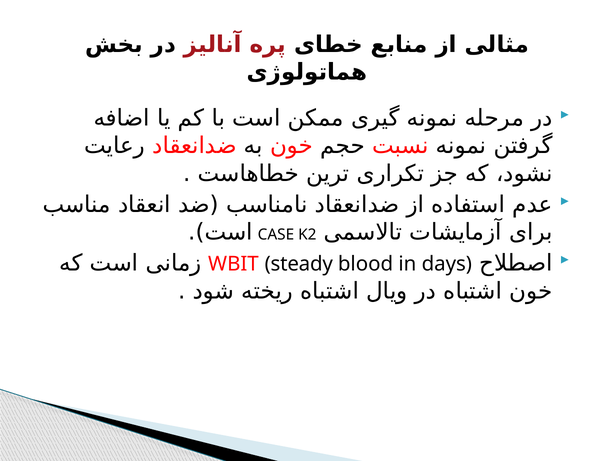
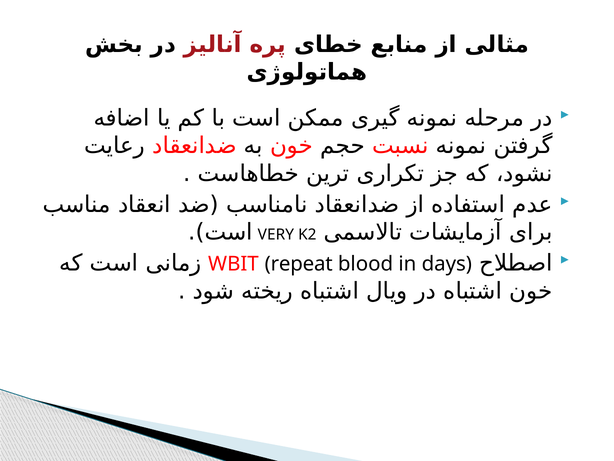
CASE: CASE -> VERY
steady: steady -> repeat
